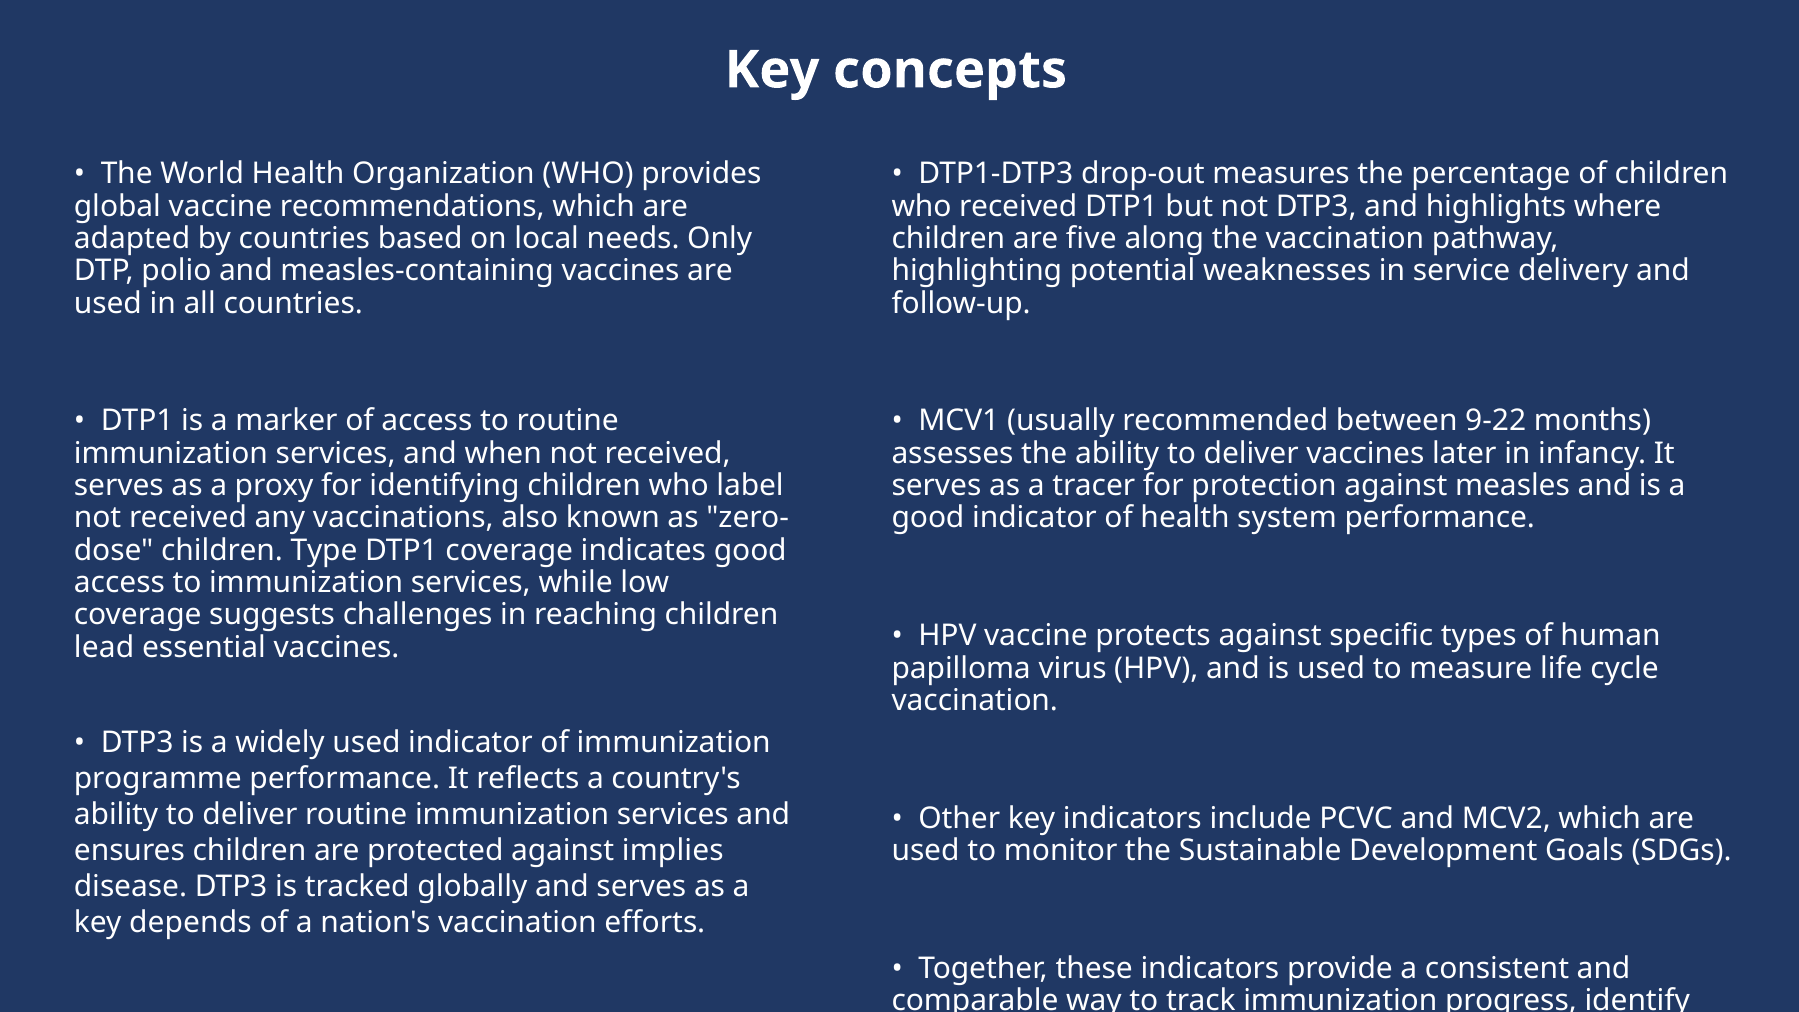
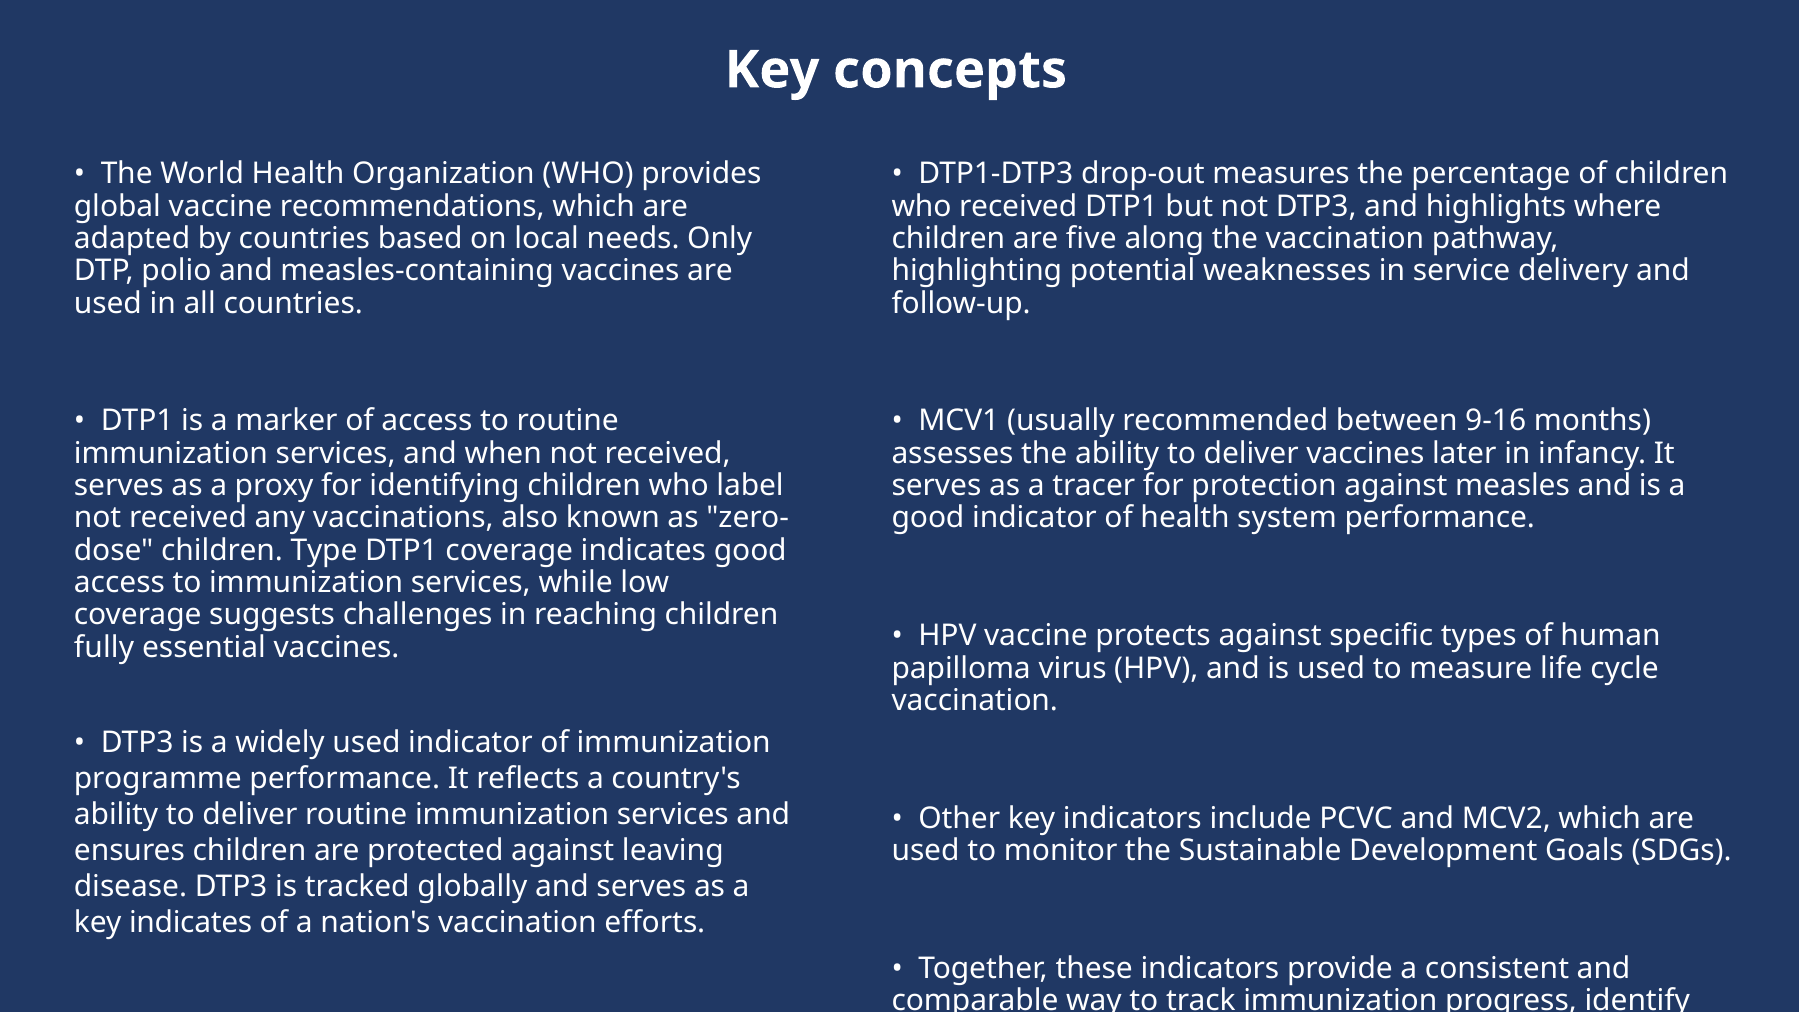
9-22: 9-22 -> 9-16
lead: lead -> fully
implies: implies -> leaving
key depends: depends -> indicates
